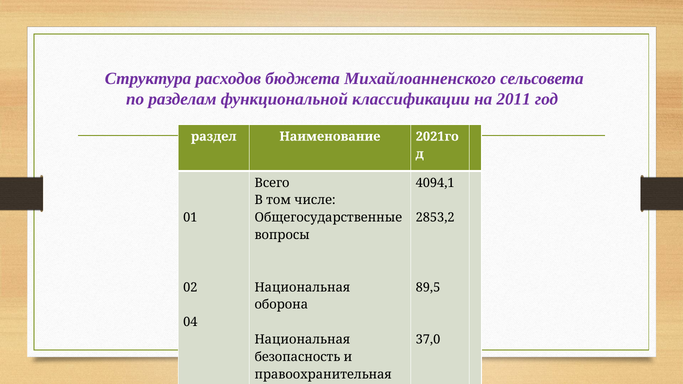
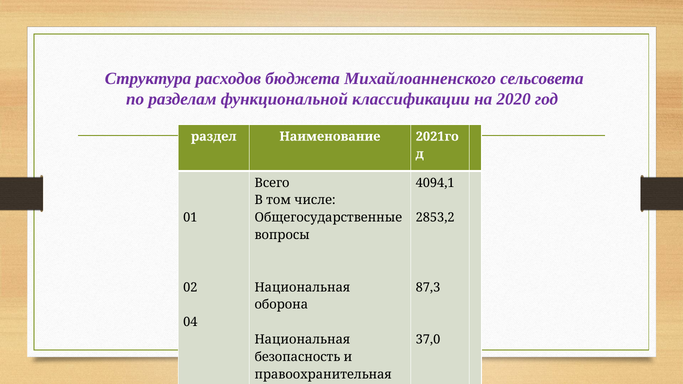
2011: 2011 -> 2020
89,5: 89,5 -> 87,3
